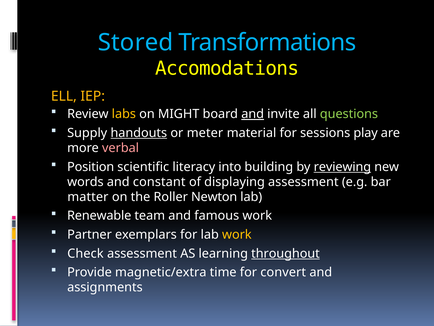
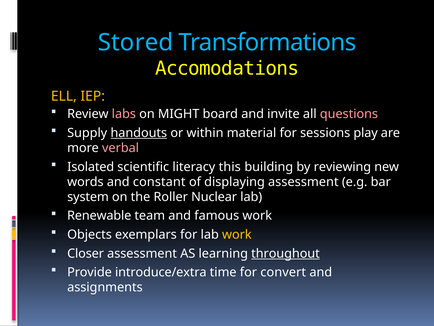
labs colour: yellow -> pink
and at (253, 114) underline: present -> none
questions colour: light green -> pink
meter: meter -> within
Position: Position -> Isolated
into: into -> this
reviewing underline: present -> none
matter: matter -> system
Newton: Newton -> Nuclear
Partner: Partner -> Objects
Check: Check -> Closer
magnetic/extra: magnetic/extra -> introduce/extra
